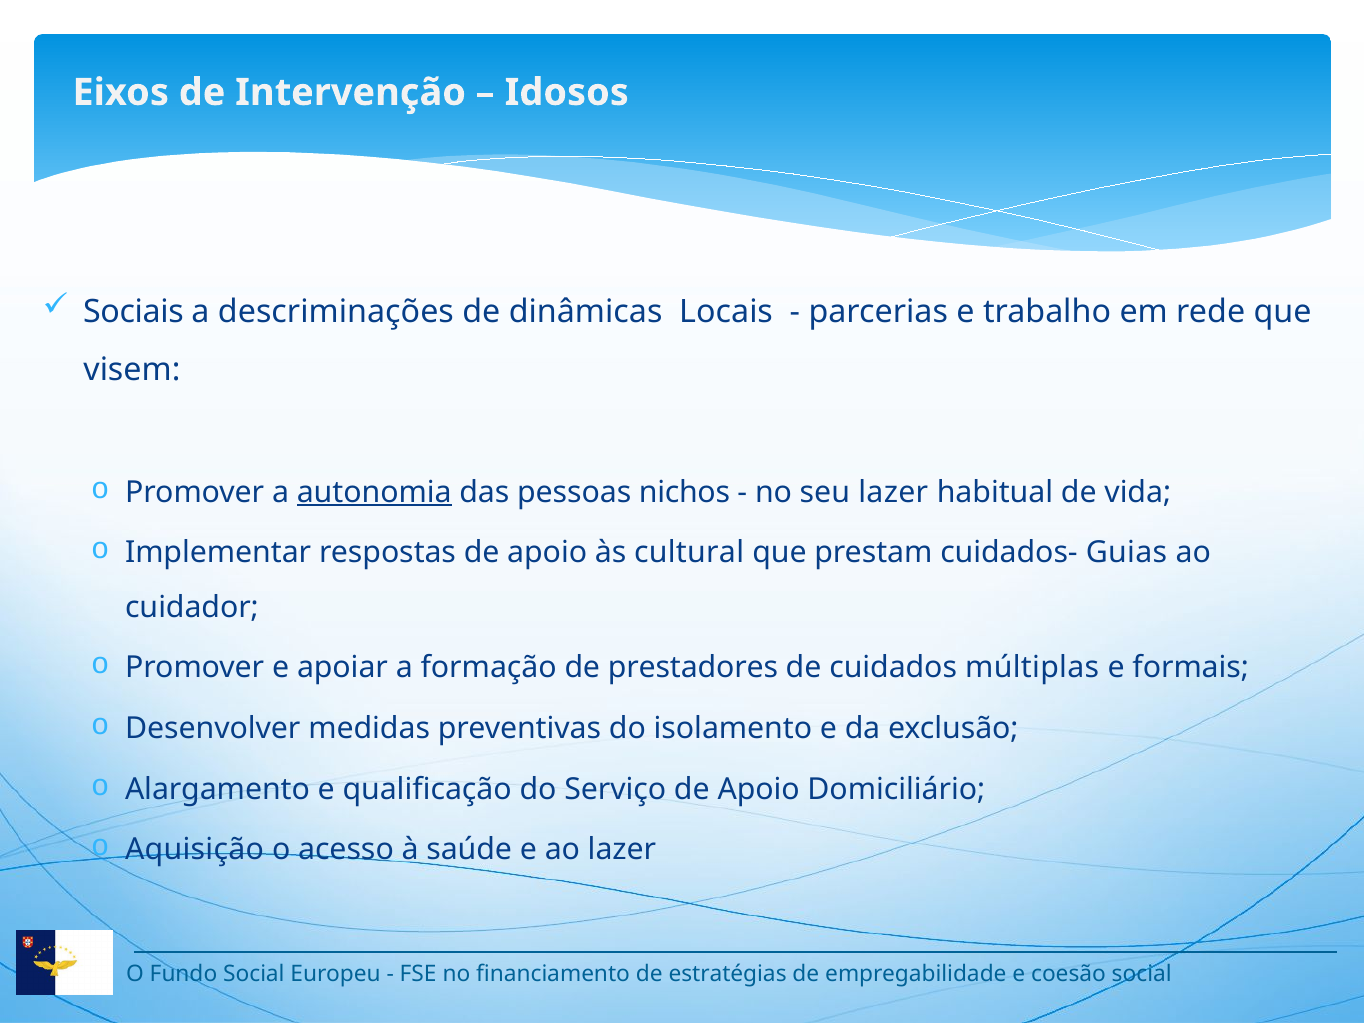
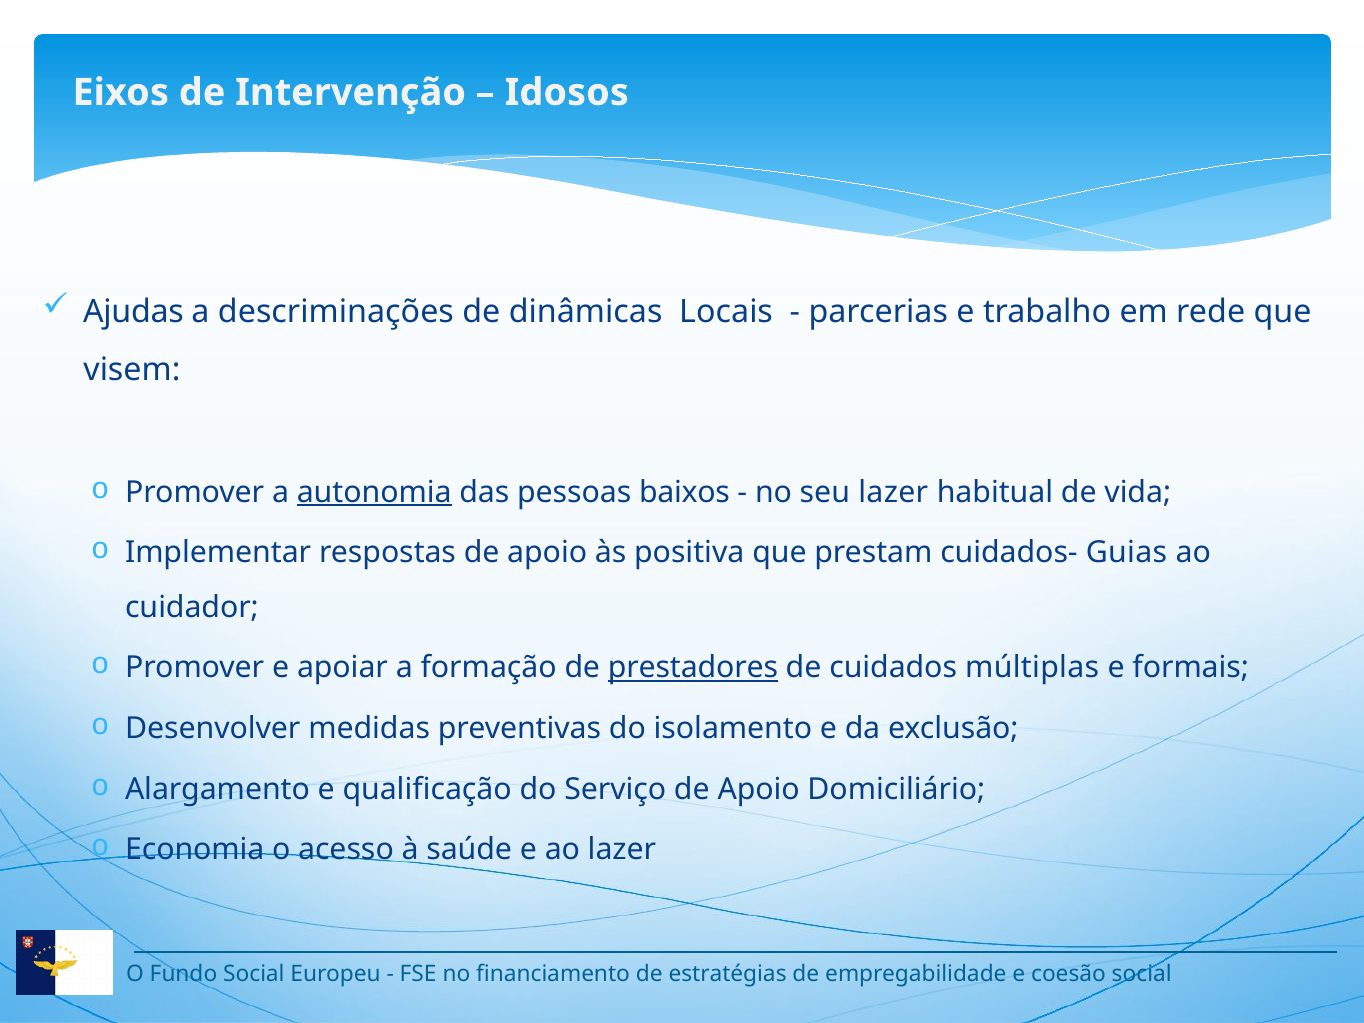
Sociais: Sociais -> Ajudas
nichos: nichos -> baixos
cultural: cultural -> positiva
prestadores underline: none -> present
Aquisição: Aquisição -> Economia
